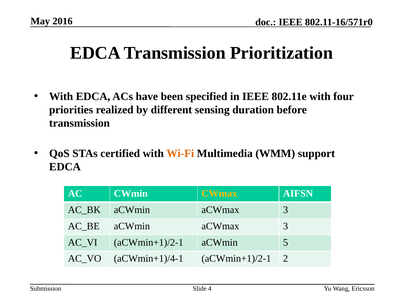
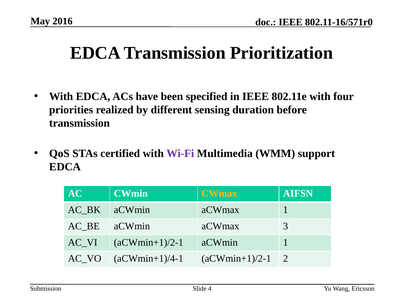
Wi-Fi colour: orange -> purple
3 at (286, 210): 3 -> 1
aCWmin 5: 5 -> 1
